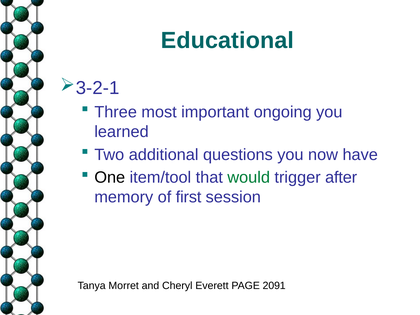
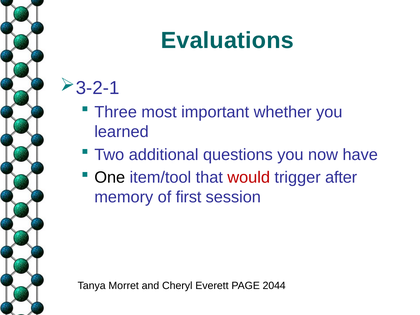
Educational: Educational -> Evaluations
ongoing: ongoing -> whether
would colour: green -> red
2091: 2091 -> 2044
